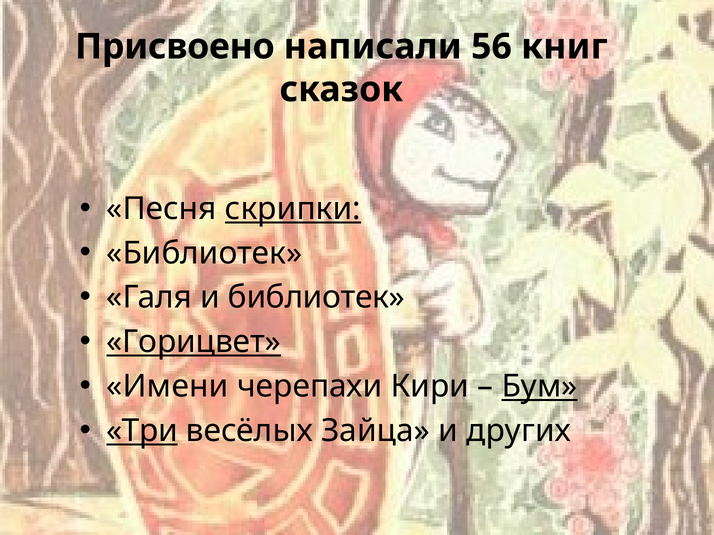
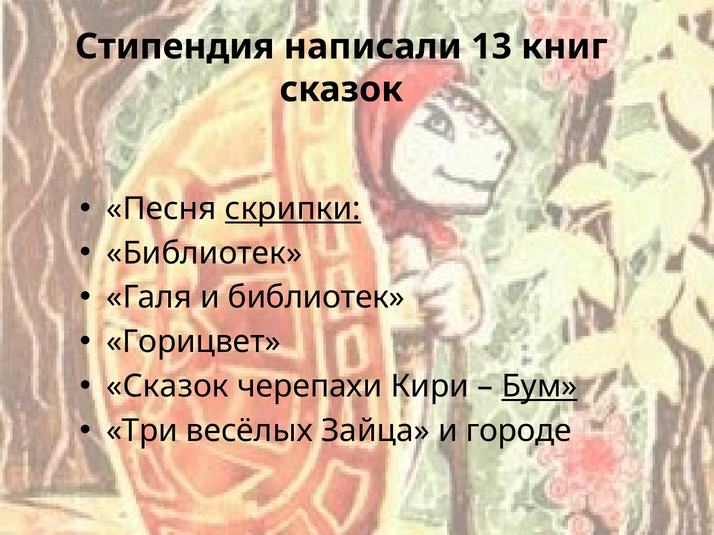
Присвоено: Присвоено -> Стипендия
56: 56 -> 13
Горицвет underline: present -> none
Имени at (168, 387): Имени -> Сказок
Три underline: present -> none
других: других -> городе
